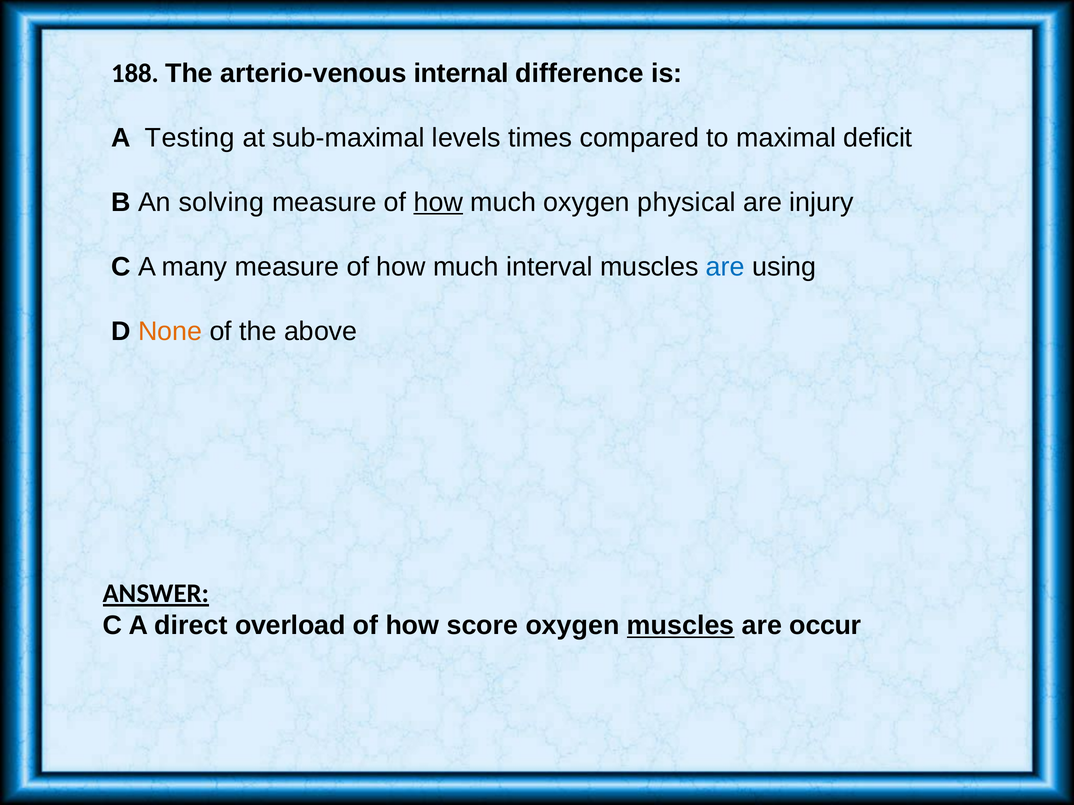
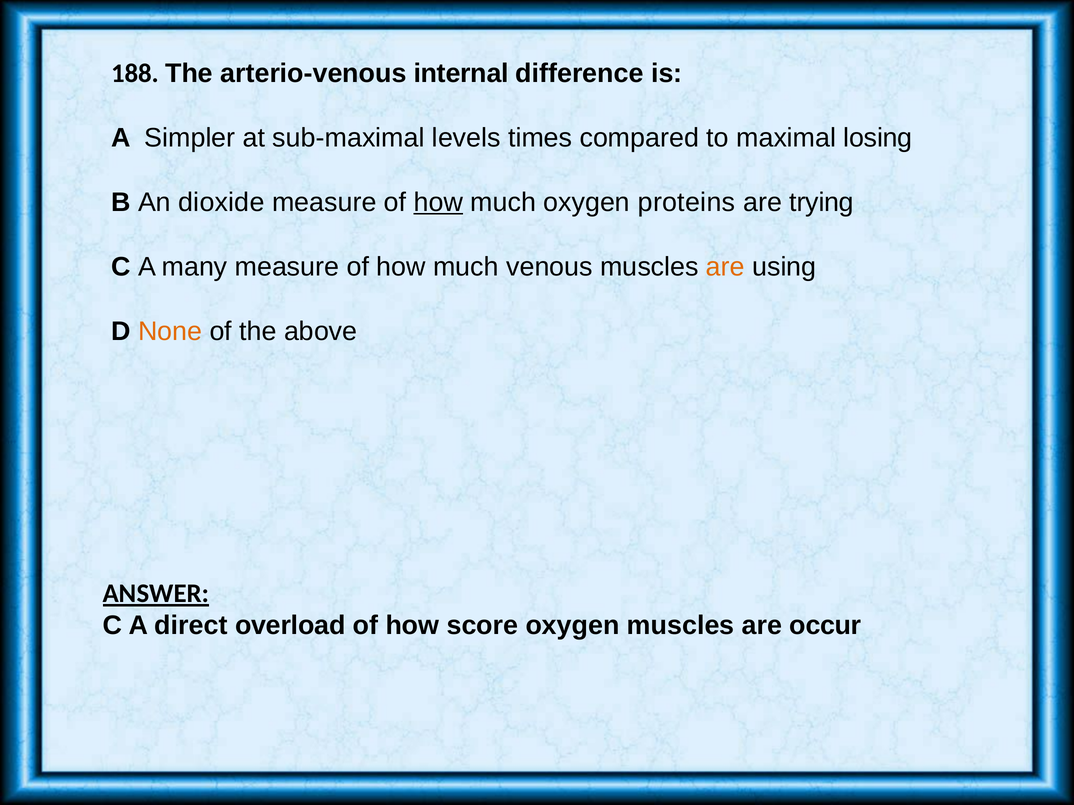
Testing: Testing -> Simpler
deficit: deficit -> losing
solving: solving -> dioxide
physical: physical -> proteins
injury: injury -> trying
interval: interval -> venous
are at (725, 267) colour: blue -> orange
muscles at (681, 626) underline: present -> none
